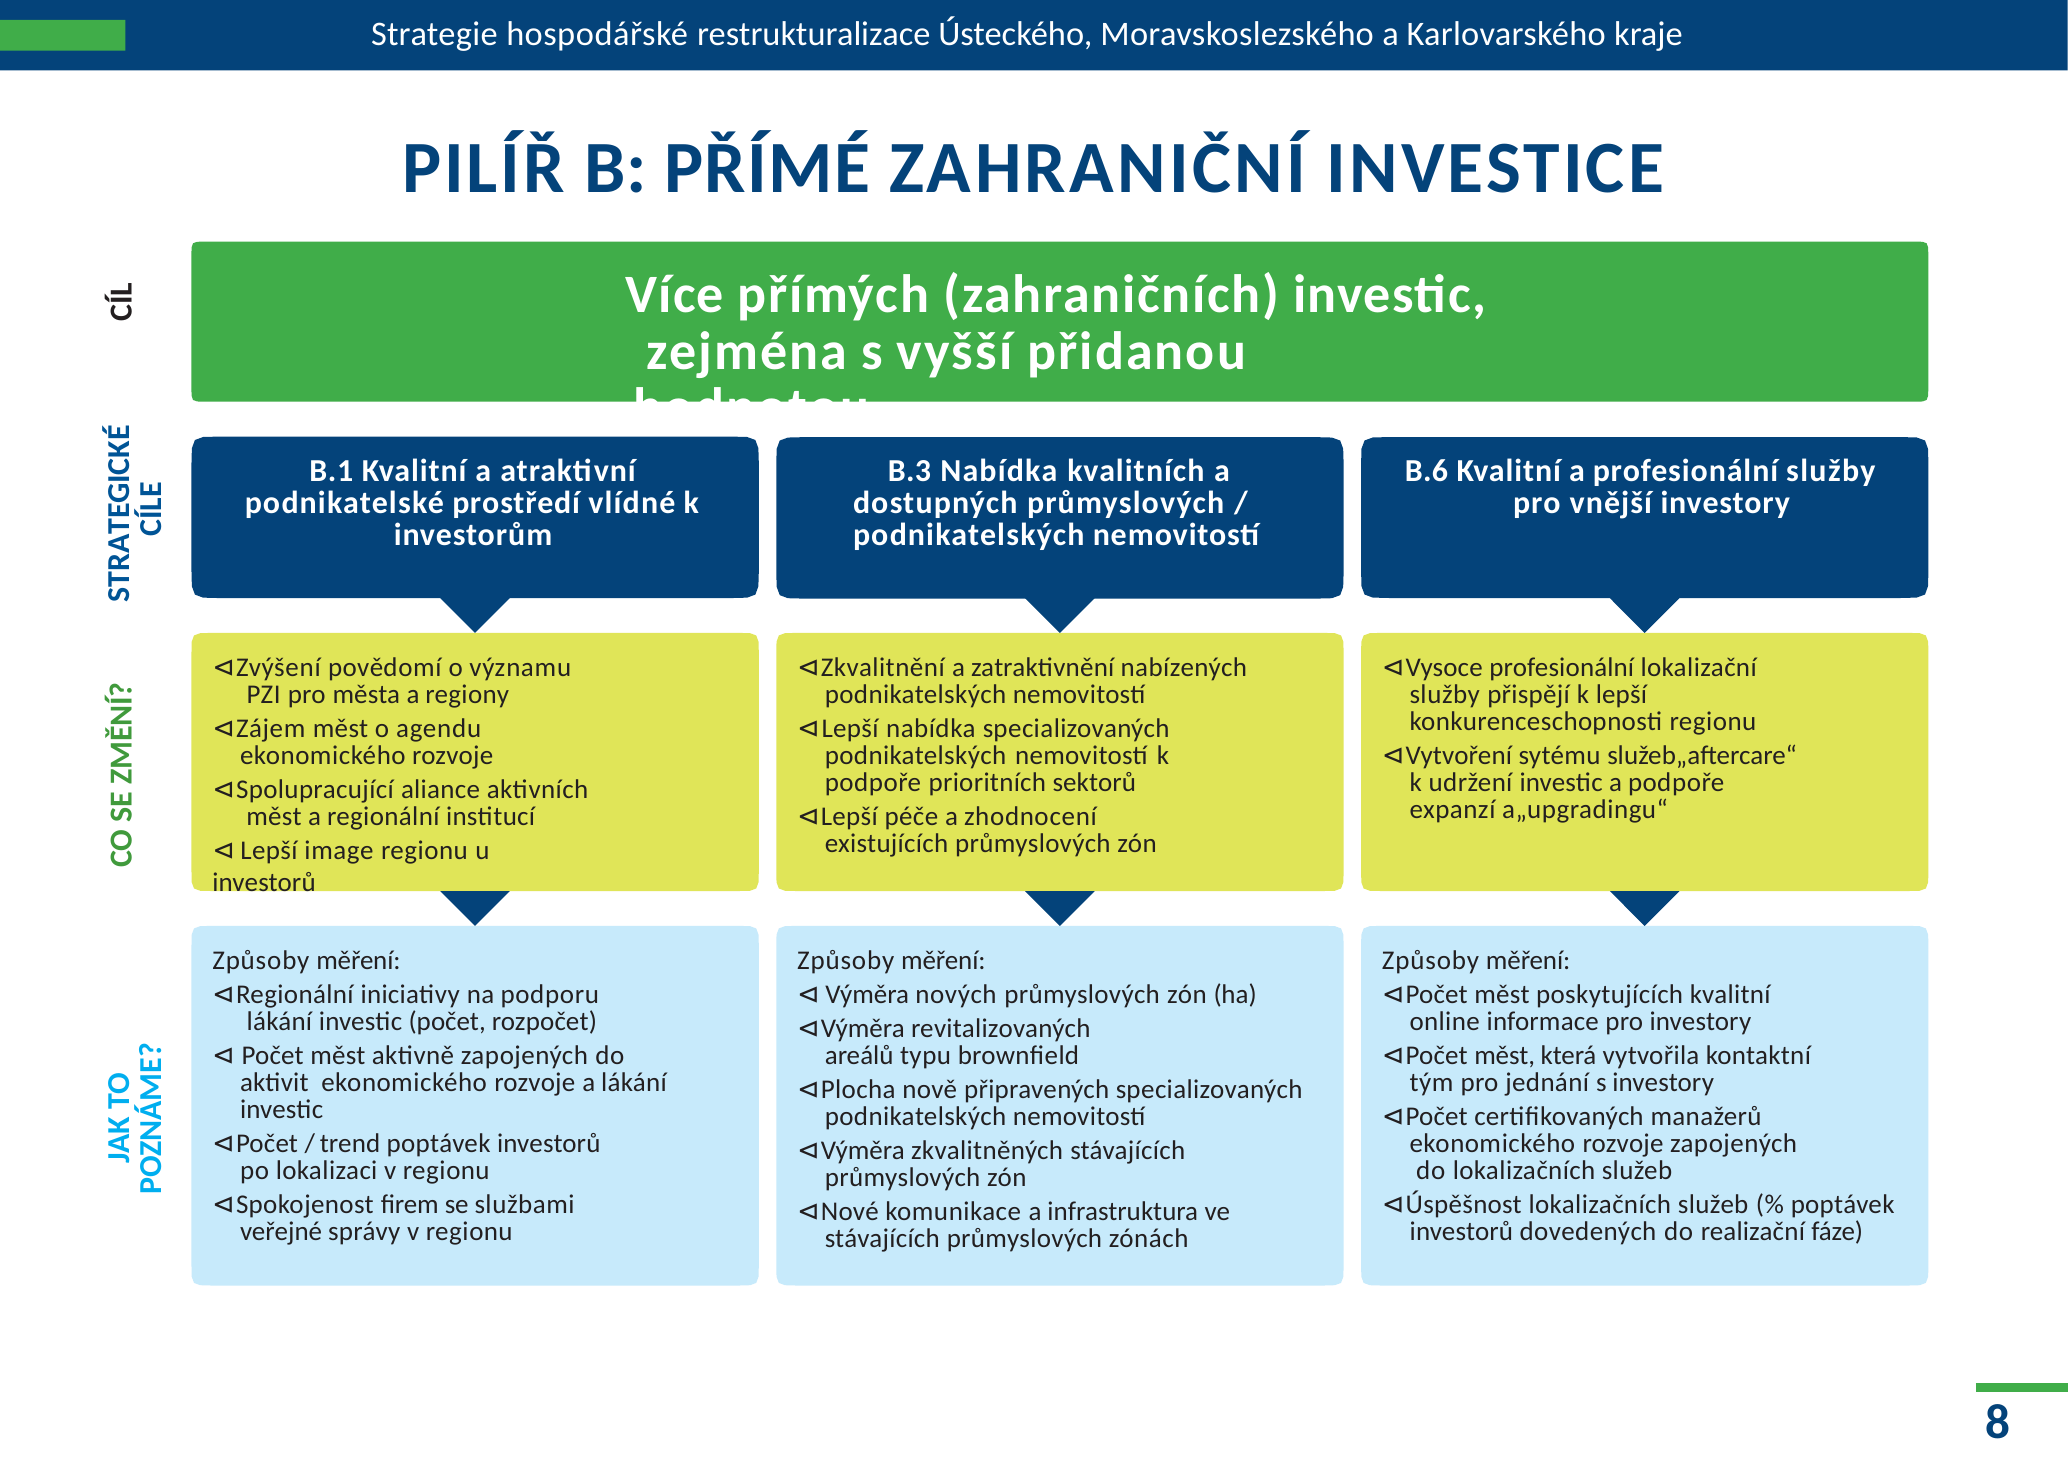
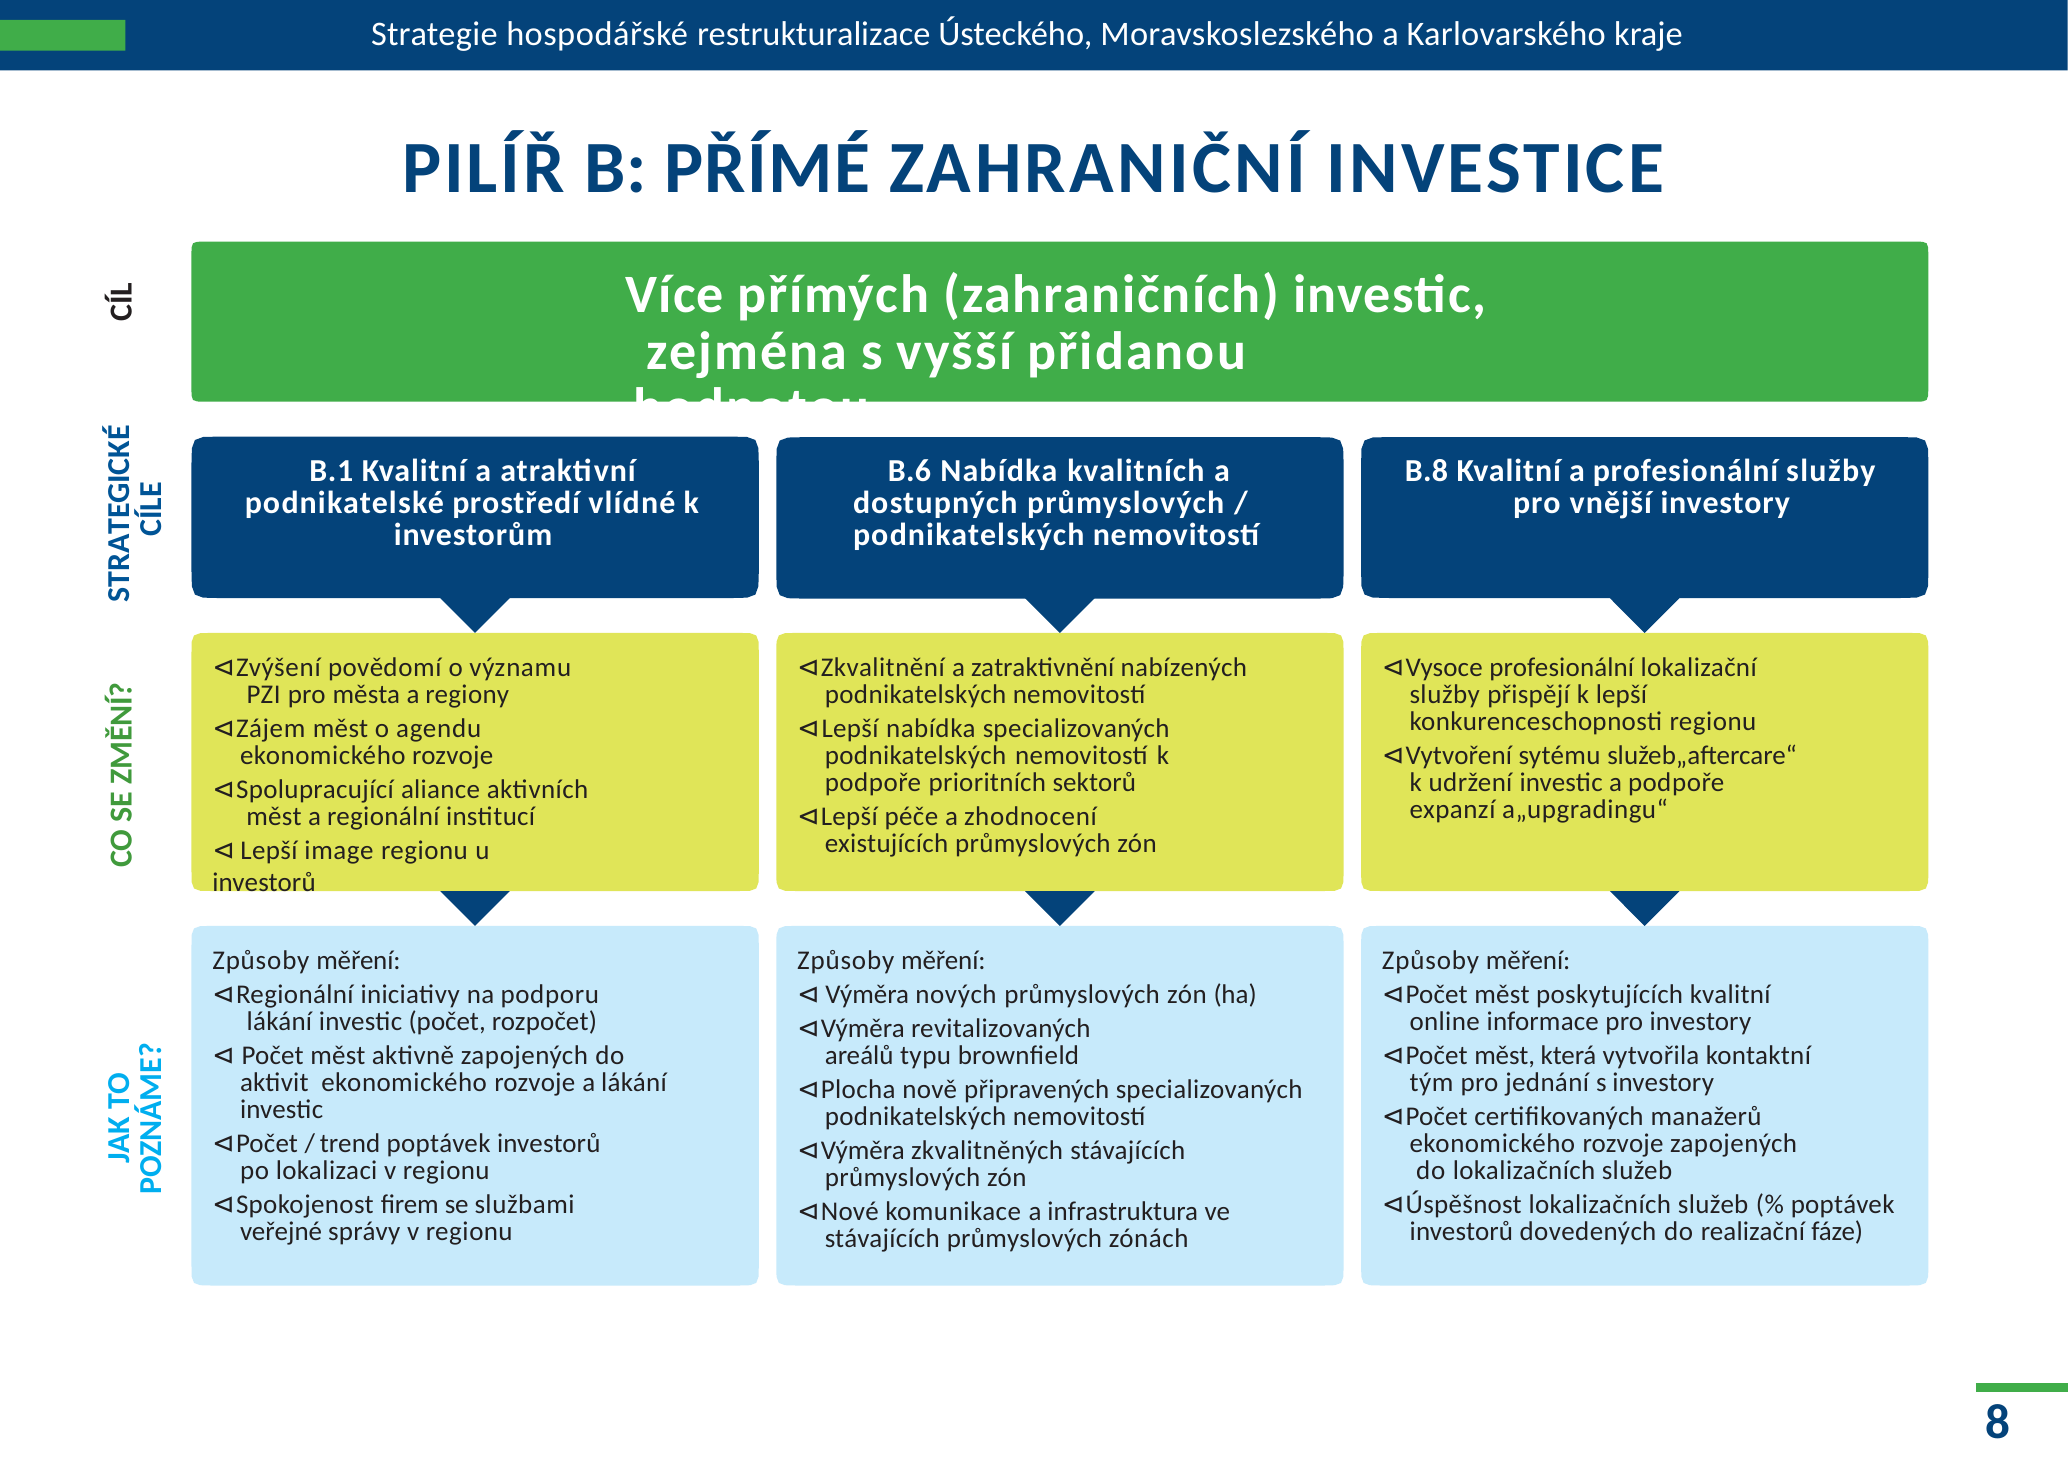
B.6: B.6 -> B.8
B.3: B.3 -> B.6
